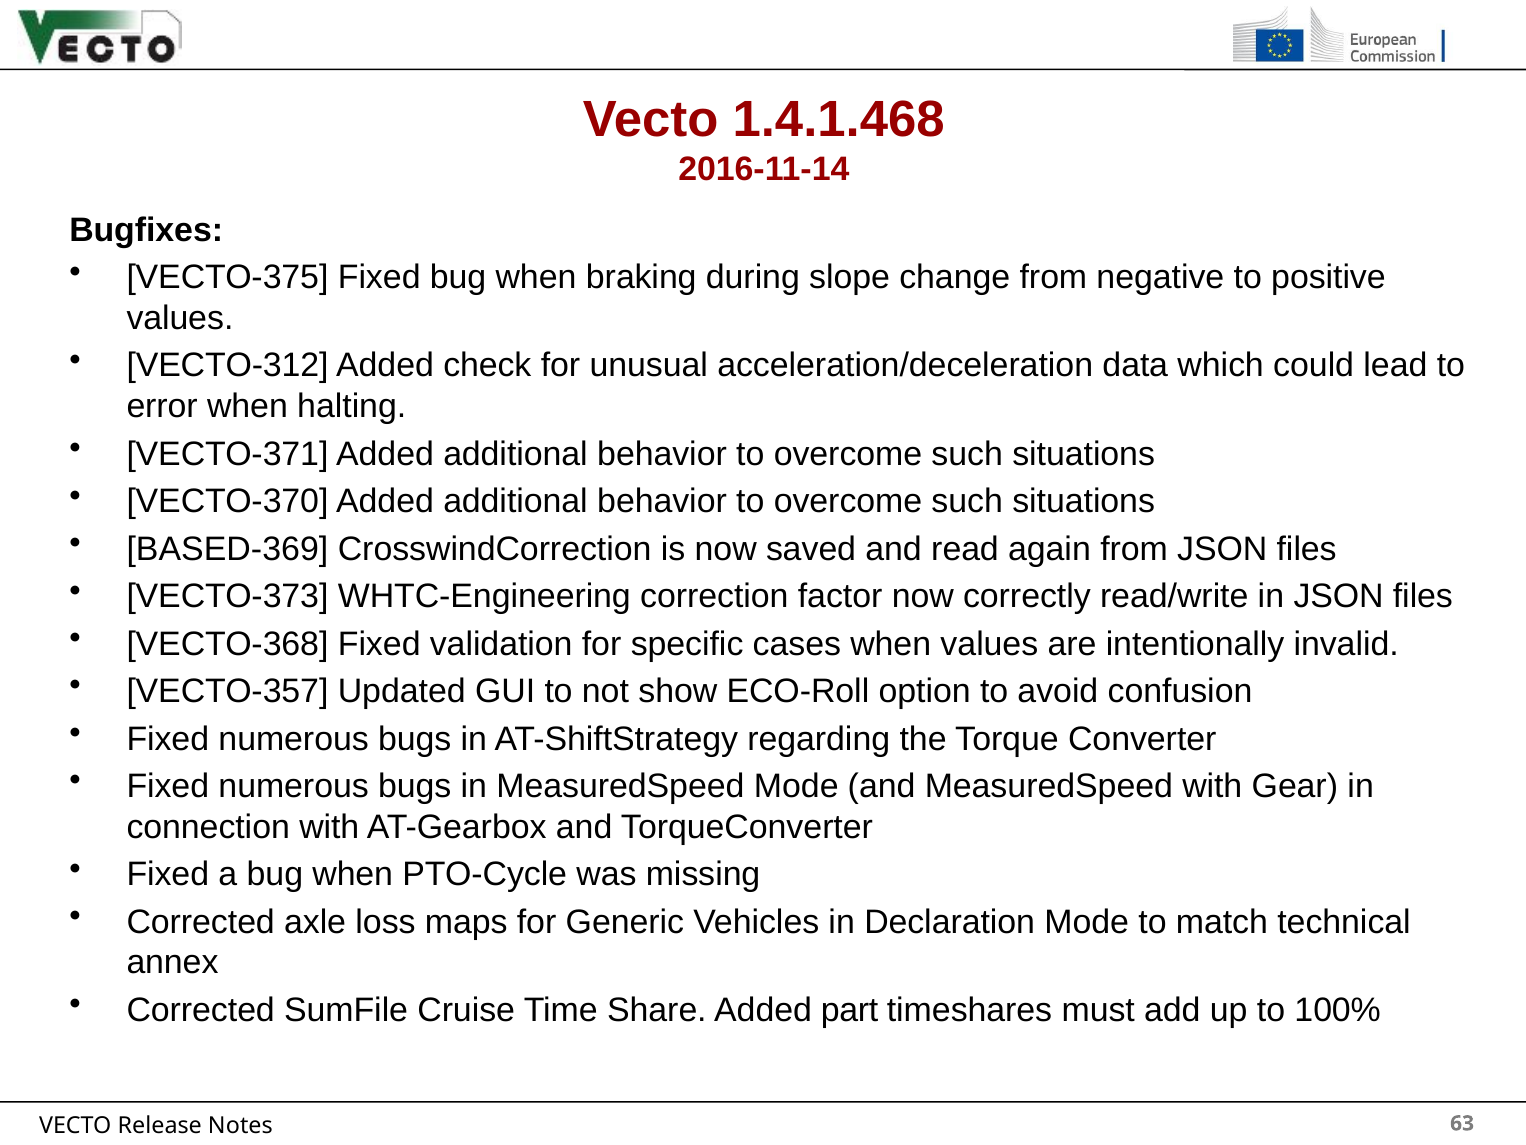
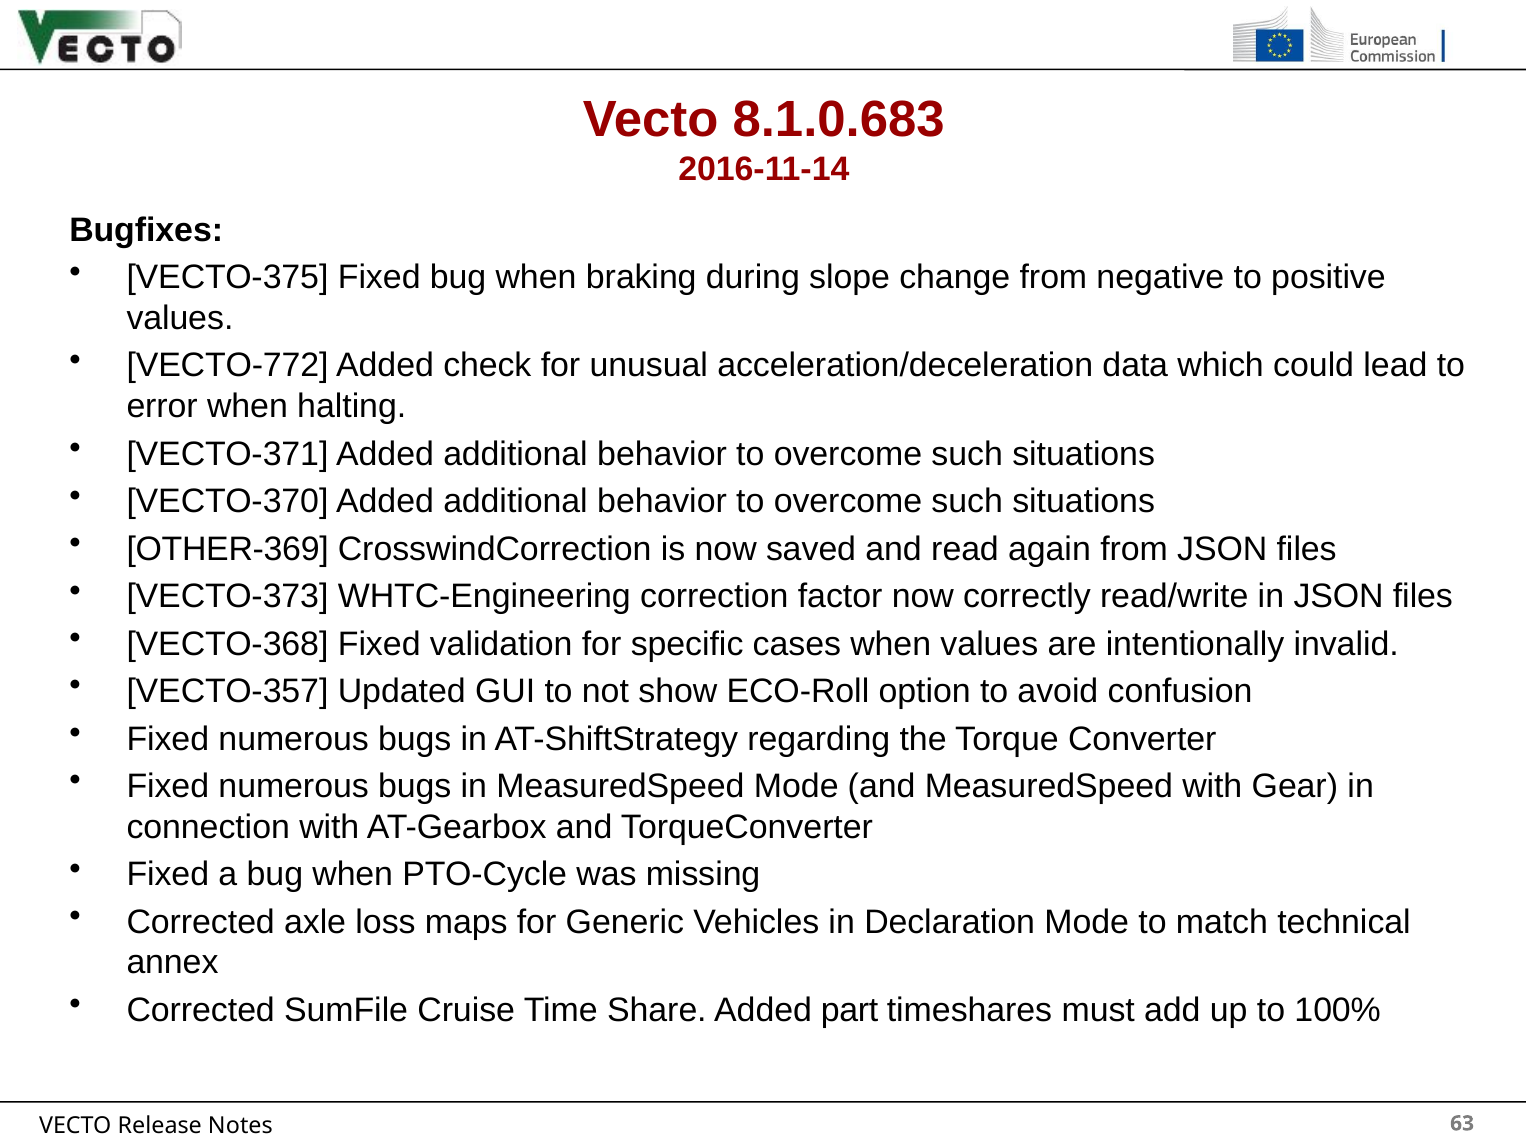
1.4.1.468: 1.4.1.468 -> 8.1.0.683
VECTO-312: VECTO-312 -> VECTO-772
BASED-369: BASED-369 -> OTHER-369
